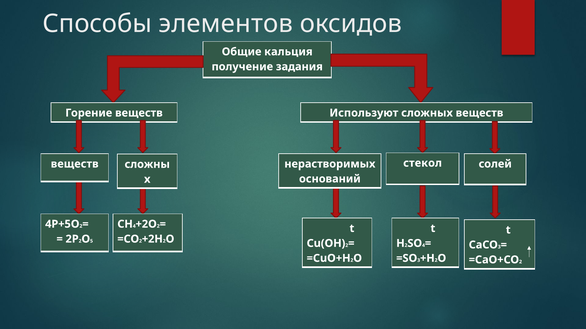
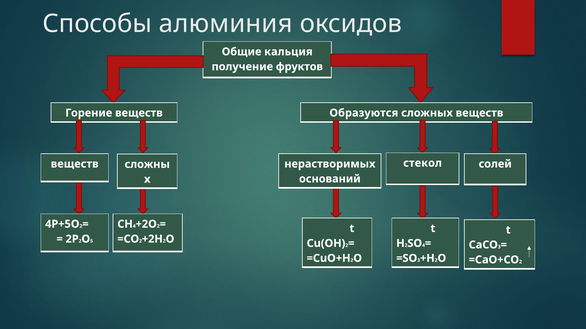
элементов: элементов -> алюминия
задания: задания -> фруктов
Используют: Используют -> Образуются
